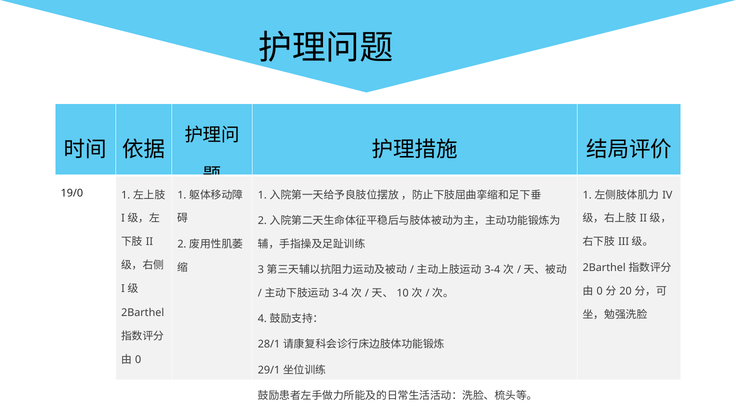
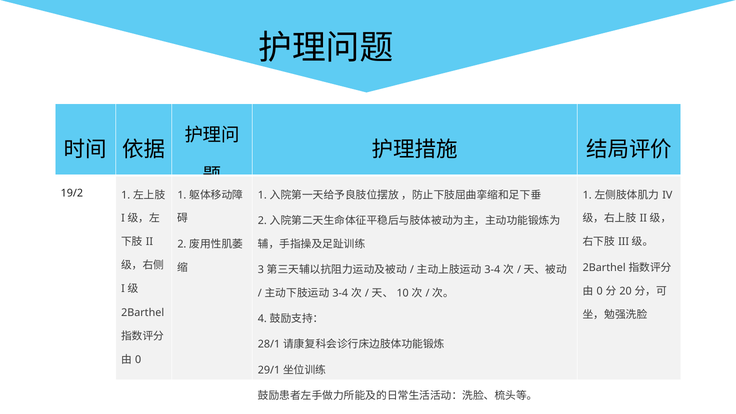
19/0: 19/0 -> 19/2
